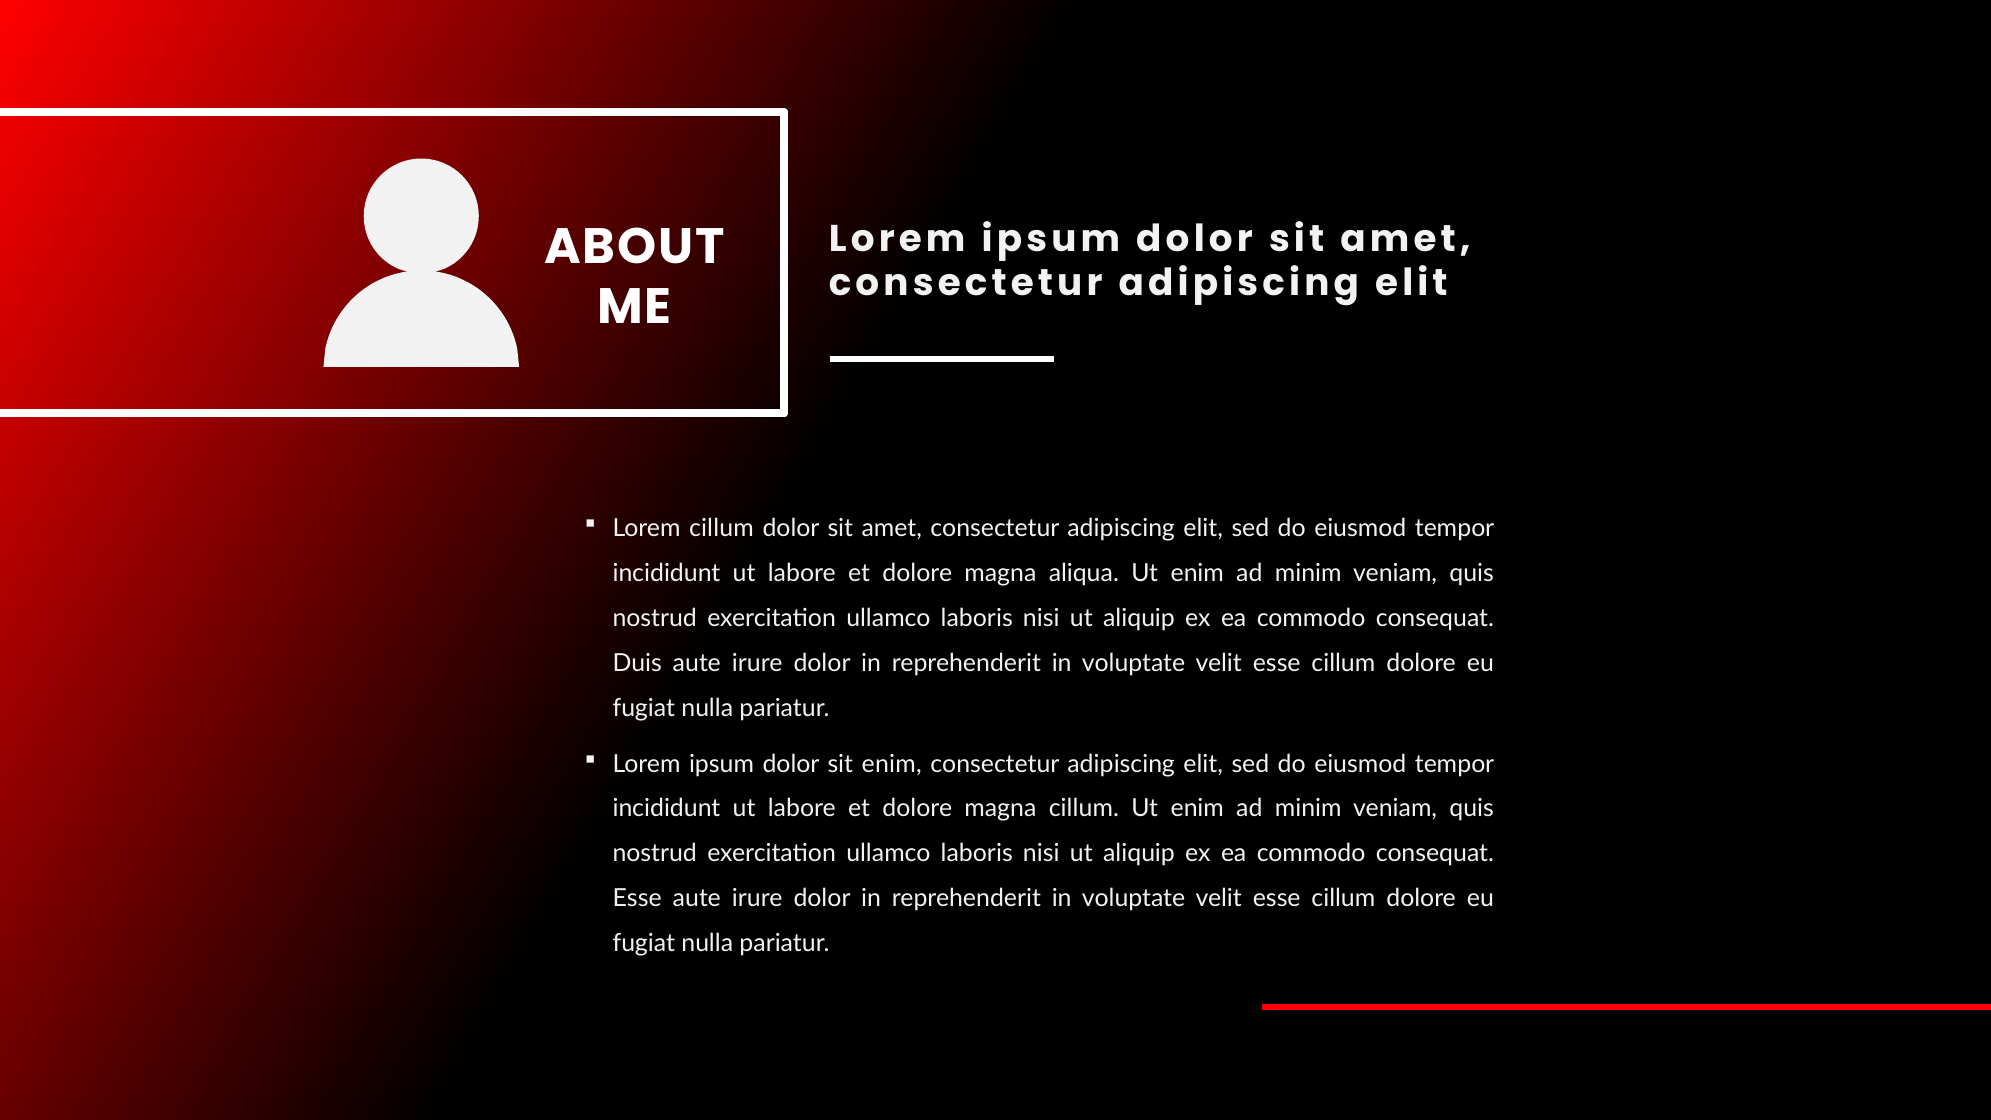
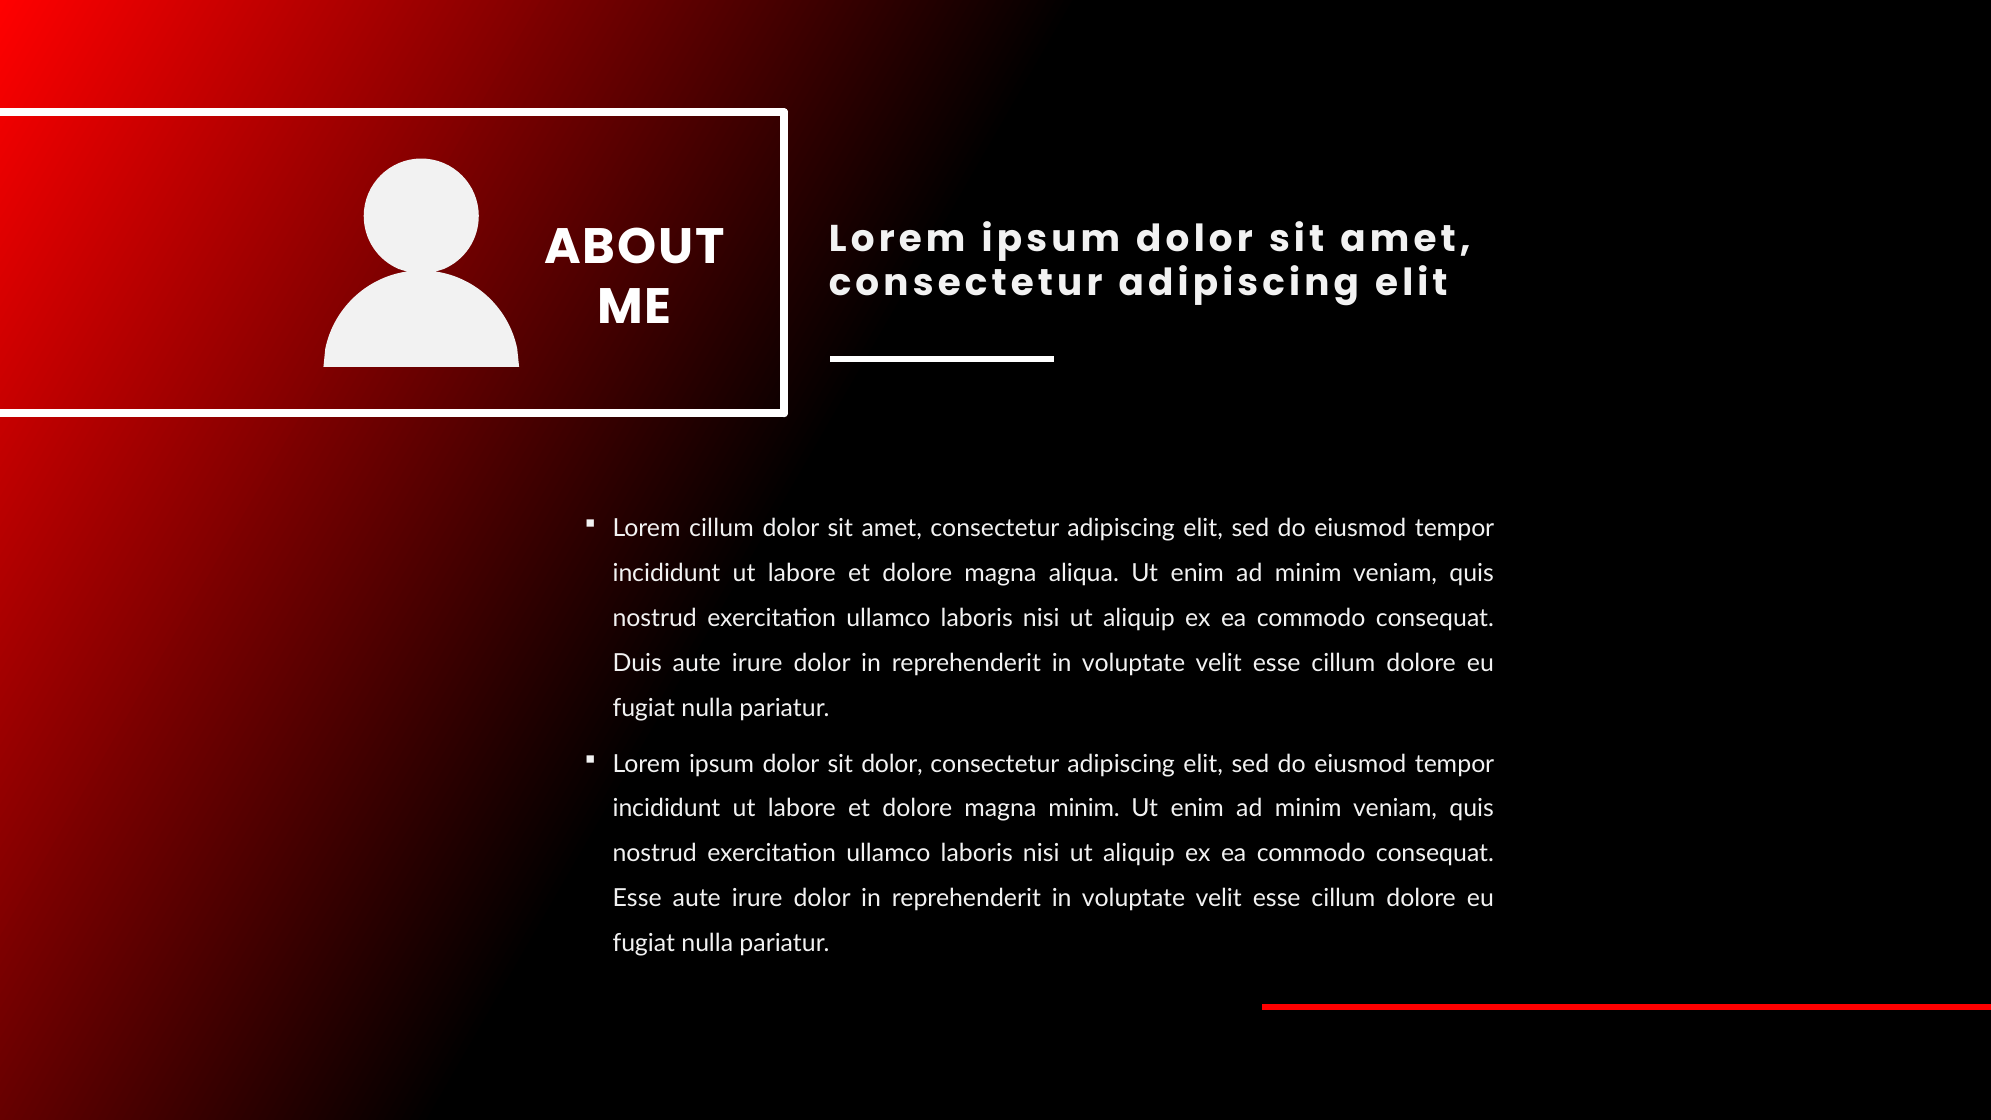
sit enim: enim -> dolor
magna cillum: cillum -> minim
